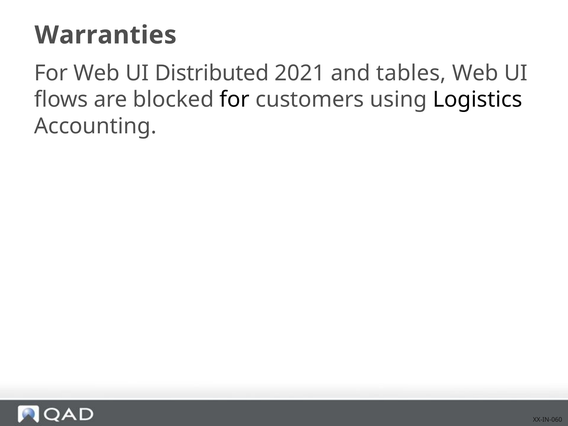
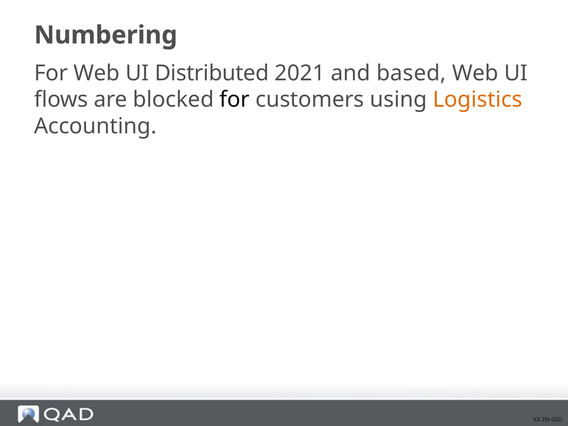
Warranties: Warranties -> Numbering
tables: tables -> based
Logistics colour: black -> orange
